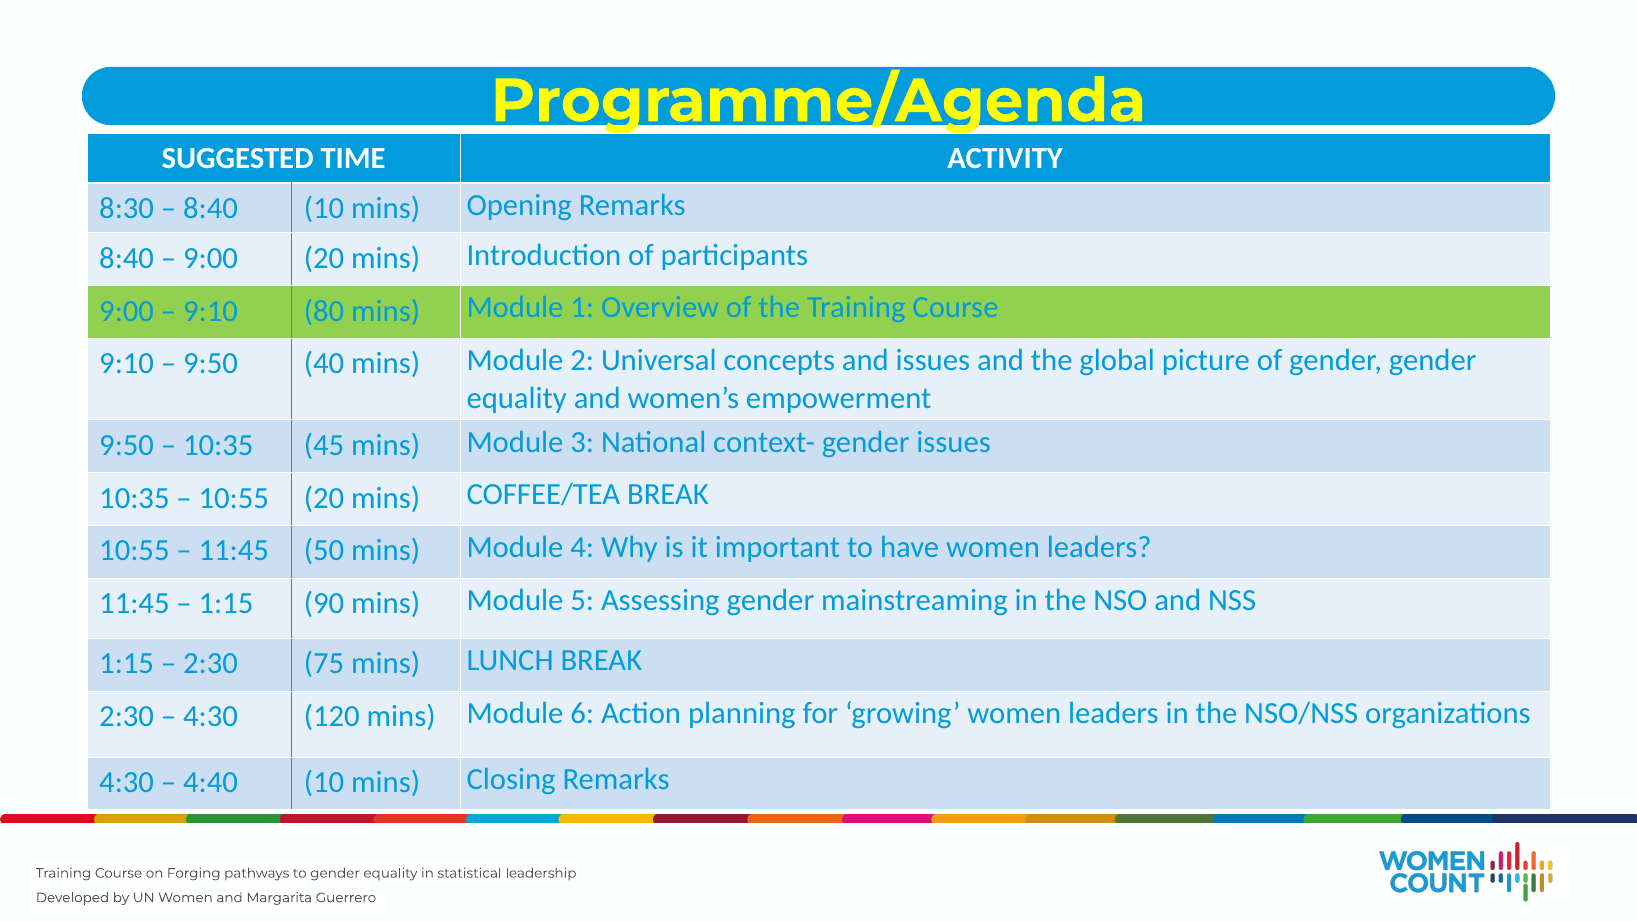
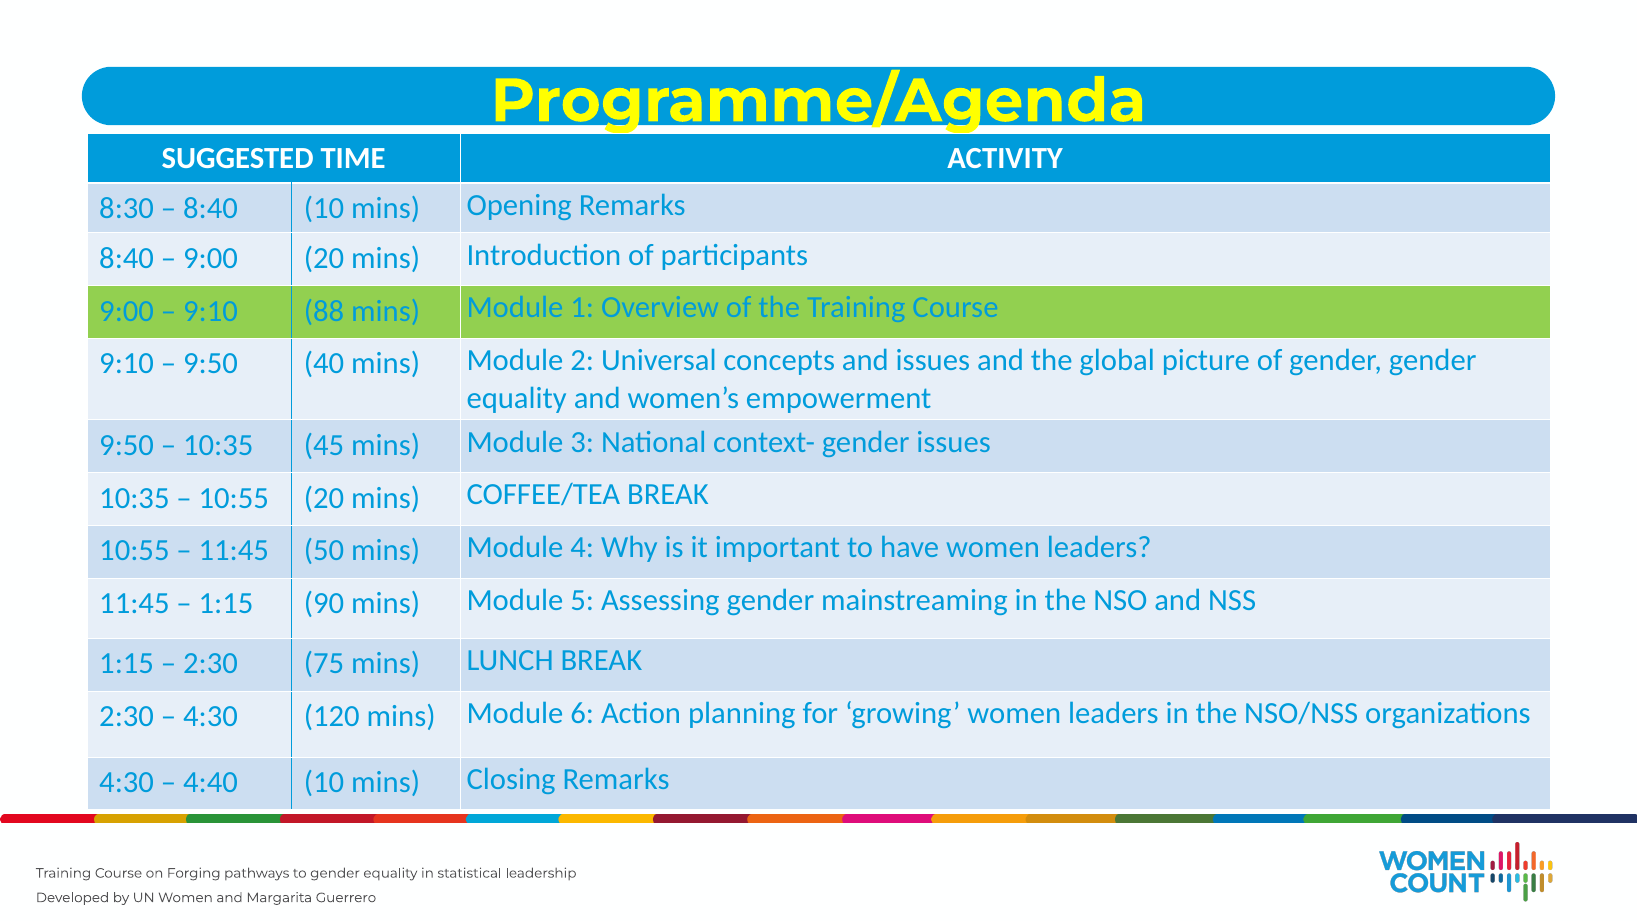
80: 80 -> 88
